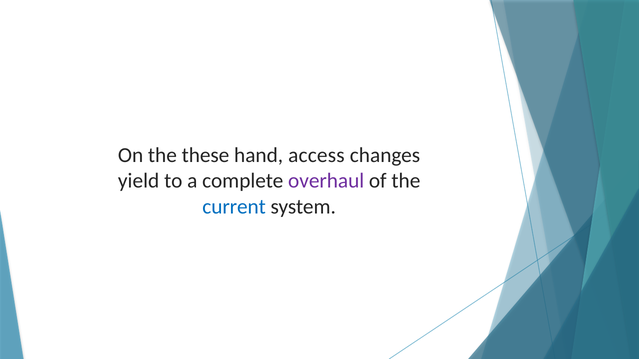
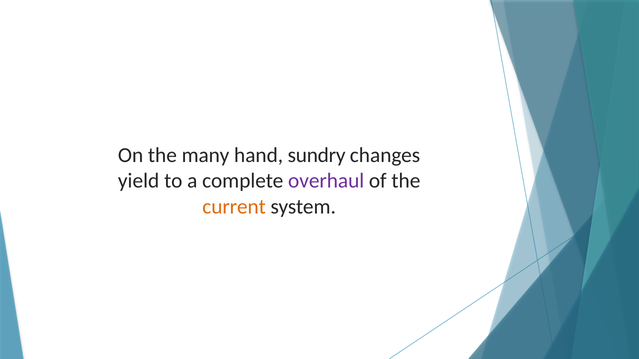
these: these -> many
access: access -> sundry
current colour: blue -> orange
